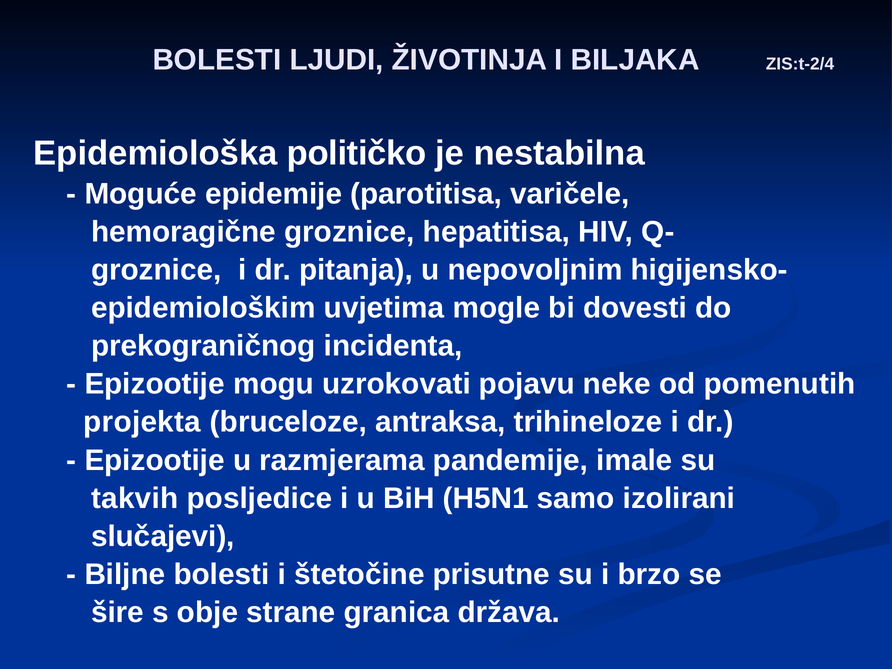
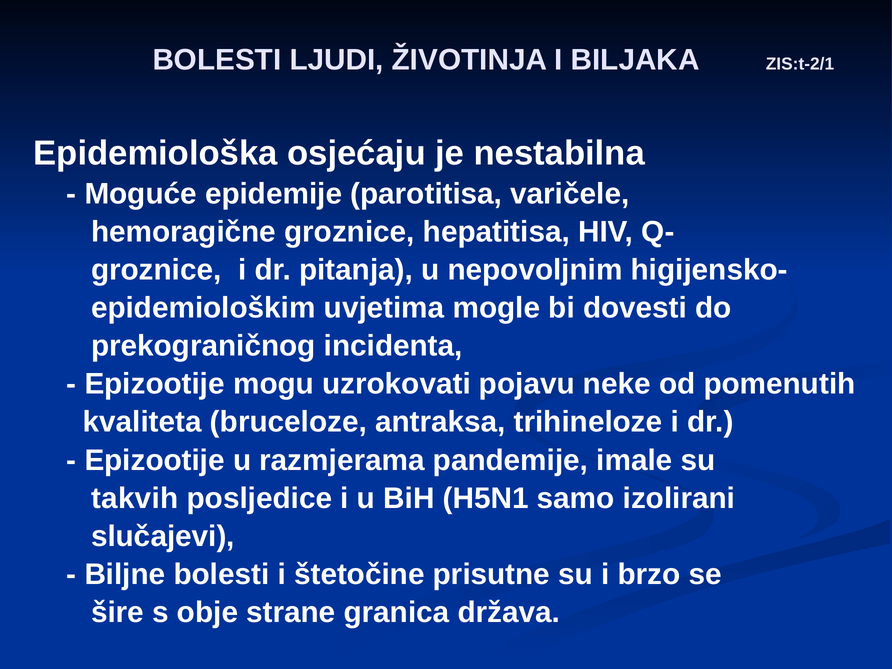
ZIS:t-2/4: ZIS:t-2/4 -> ZIS:t-2/1
političko: političko -> osjećaju
projekta: projekta -> kvaliteta
